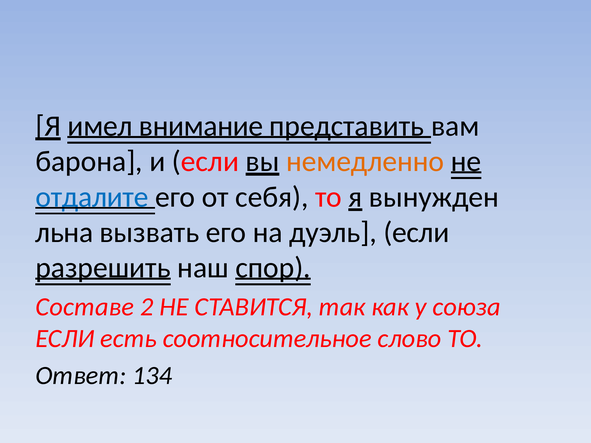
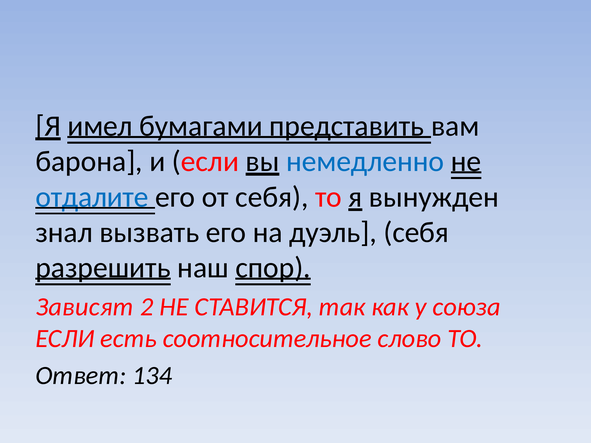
внимание: внимание -> бумагами
немедленно colour: orange -> blue
льна: льна -> знал
дуэль если: если -> себя
Составе: Составе -> Зависят
